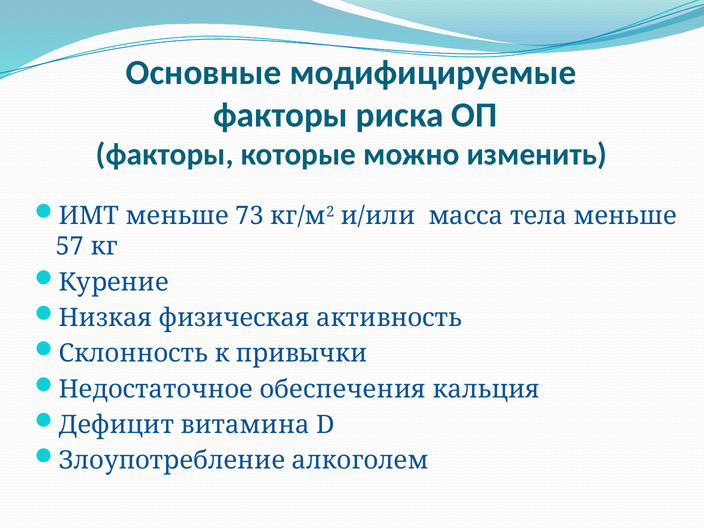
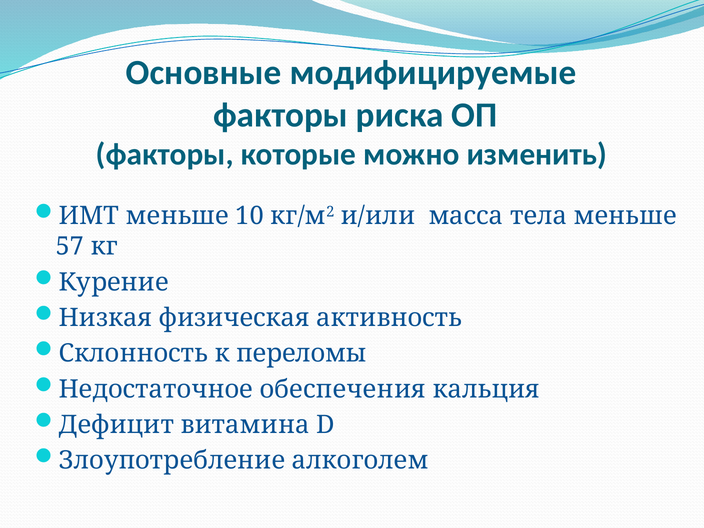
73: 73 -> 10
привычки: привычки -> переломы
